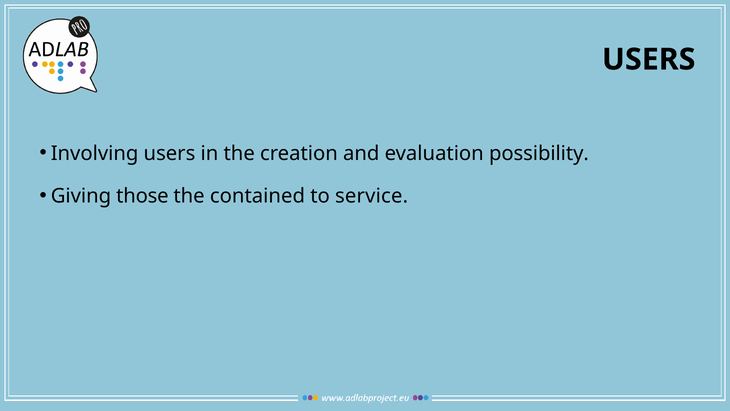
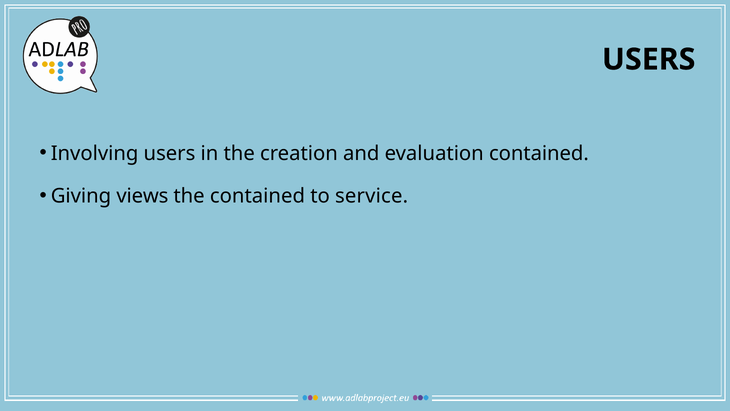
evaluation possibility: possibility -> contained
those: those -> views
